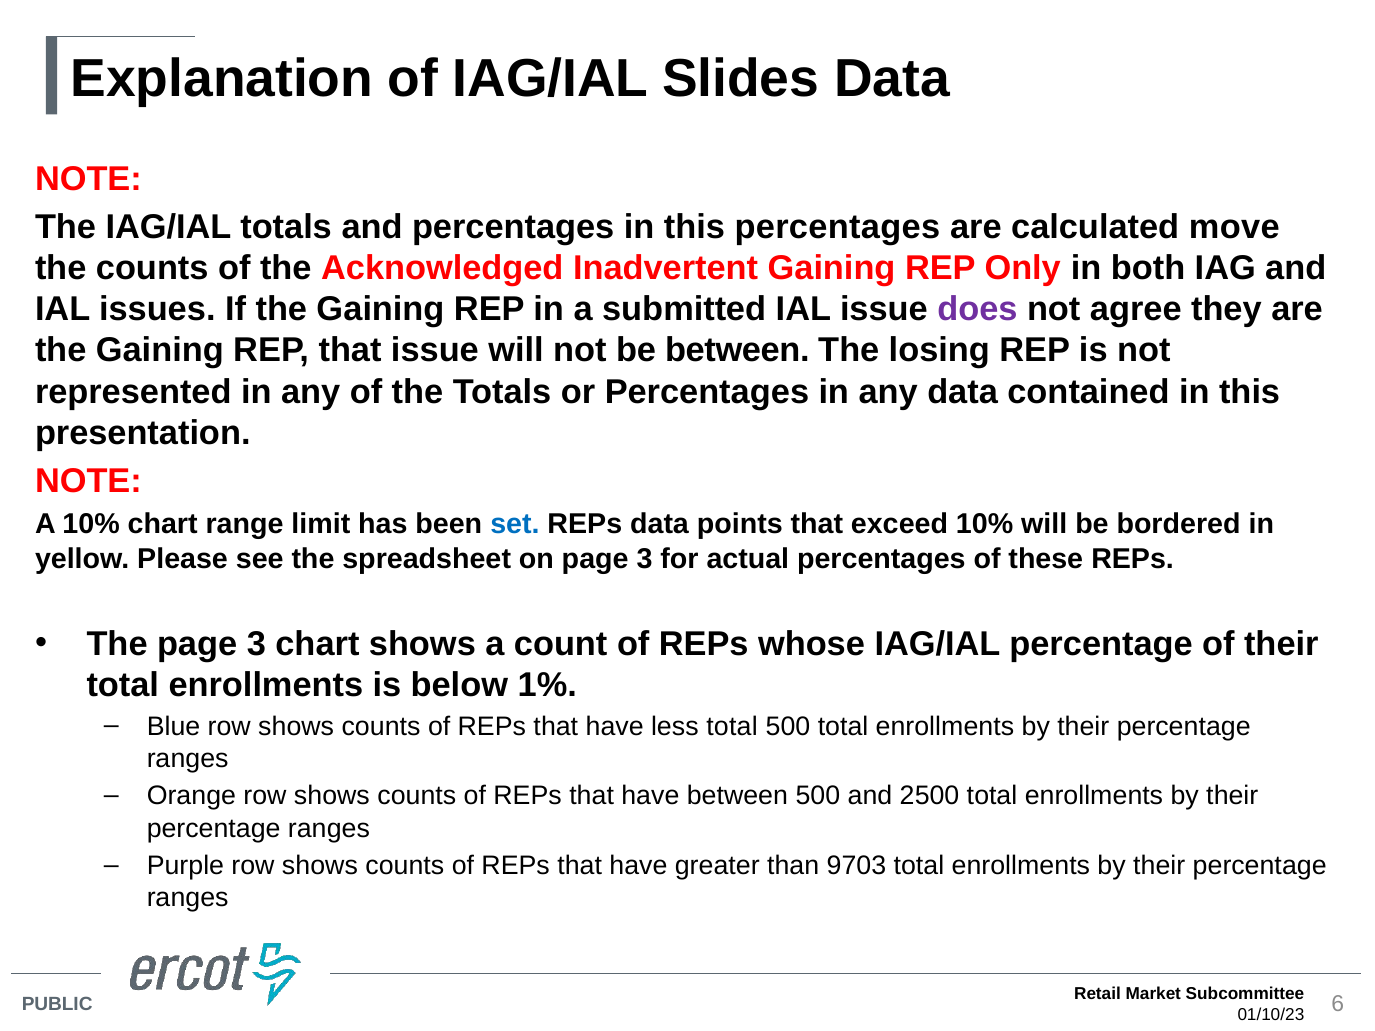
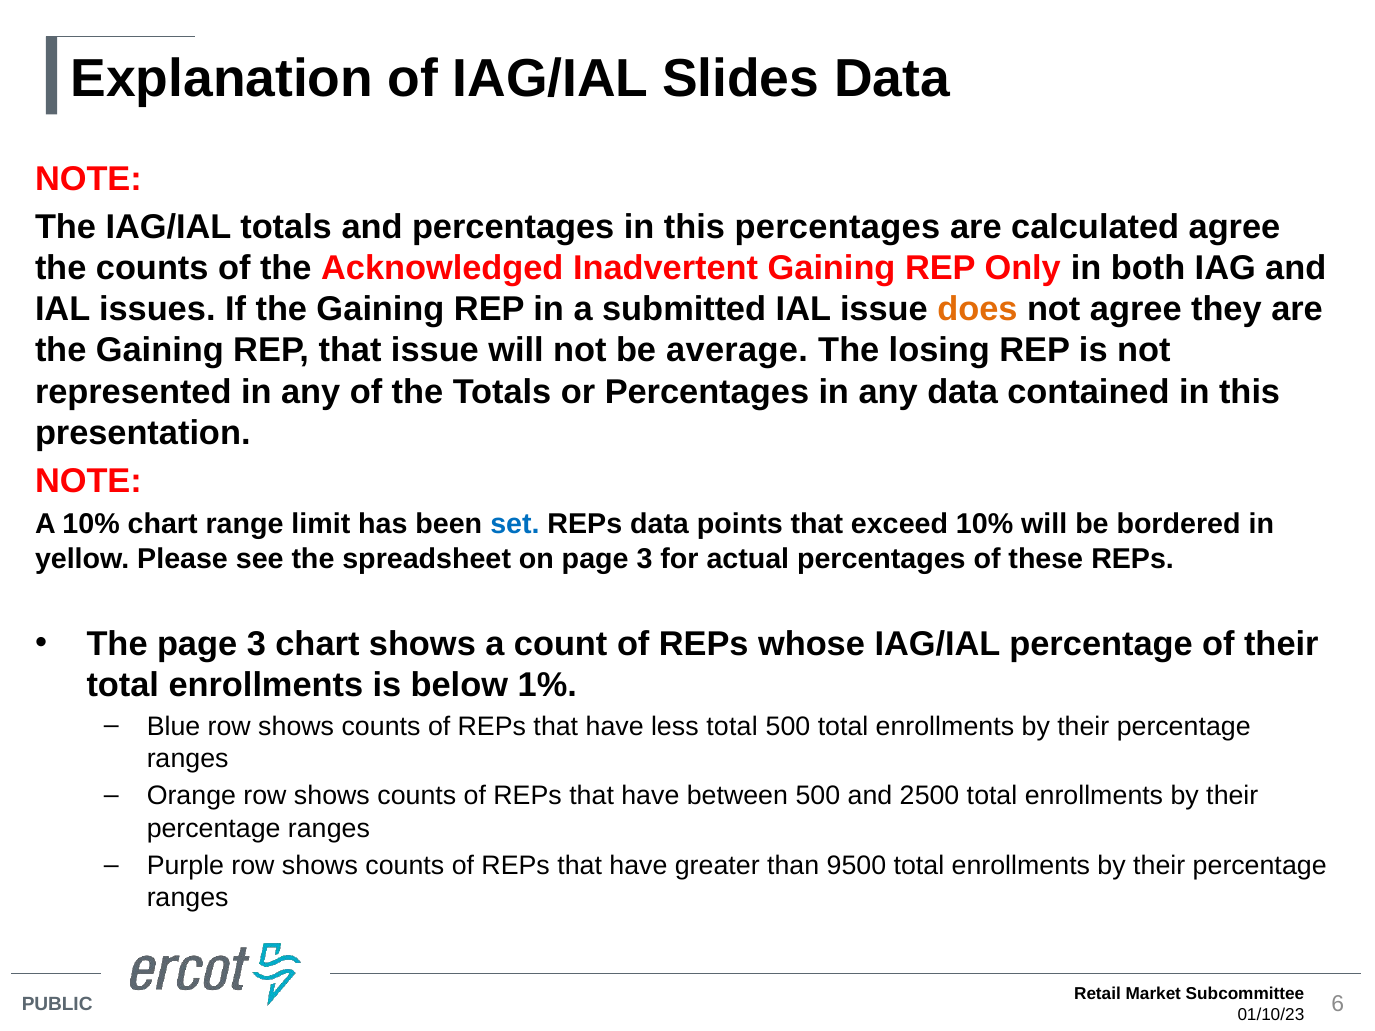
calculated move: move -> agree
does colour: purple -> orange
be between: between -> average
9703: 9703 -> 9500
